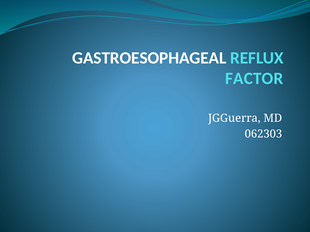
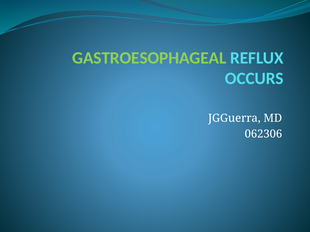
GASTROESOPHAGEAL colour: white -> light green
FACTOR: FACTOR -> OCCURS
062303: 062303 -> 062306
